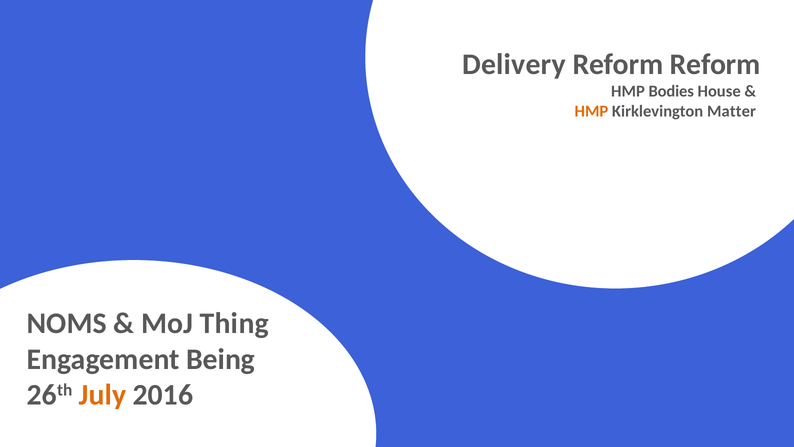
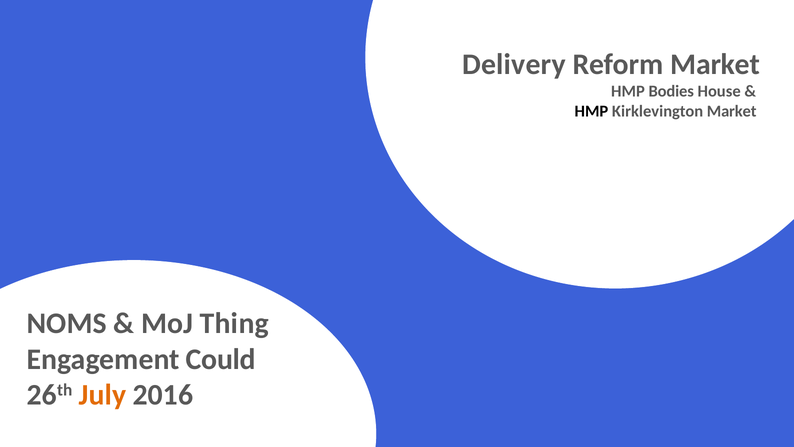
Reform Reform: Reform -> Market
HMP at (591, 111) colour: orange -> black
Kirklevington Matter: Matter -> Market
Being: Being -> Could
